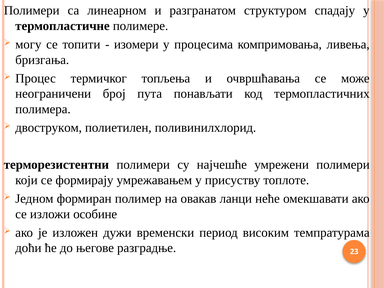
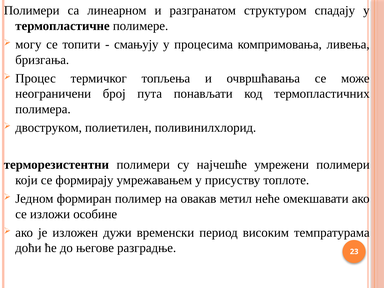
изомери: изомери -> смањују
ланци: ланци -> метил
